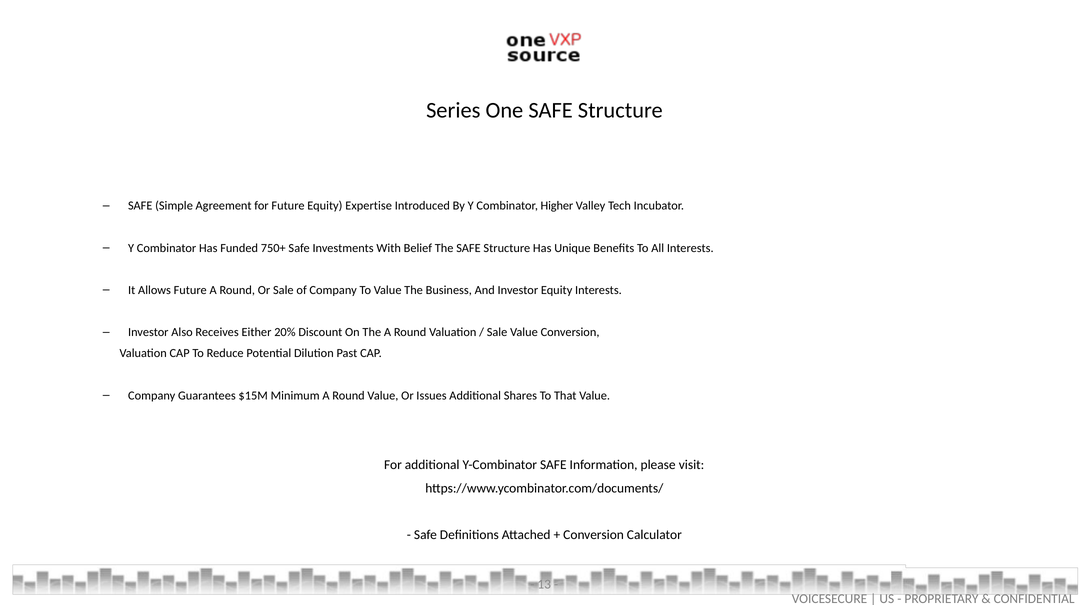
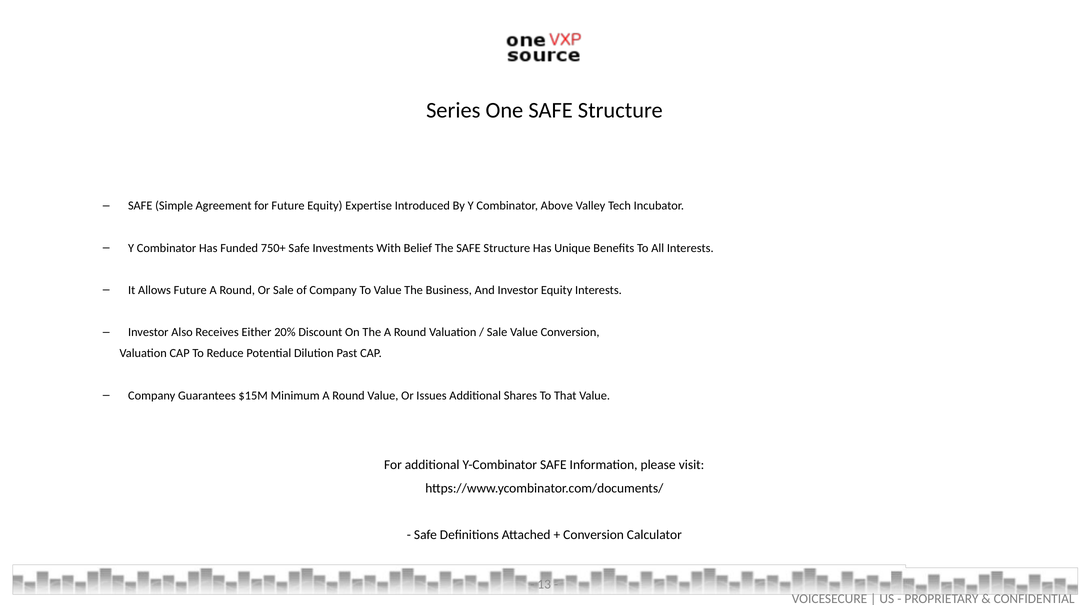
Higher: Higher -> Above
